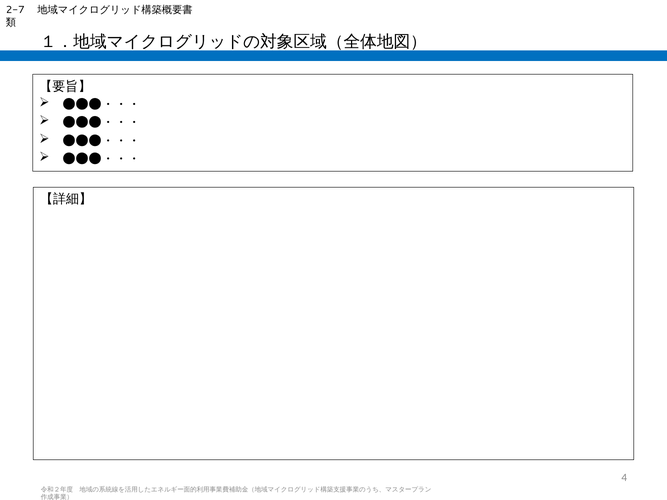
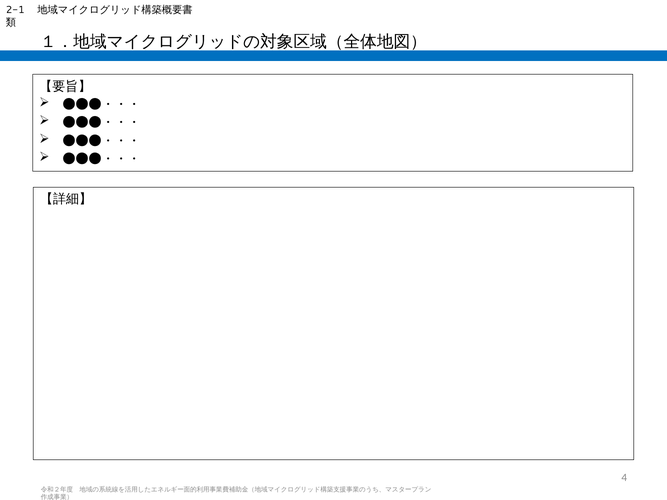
2-7: 2-7 -> 2-1
